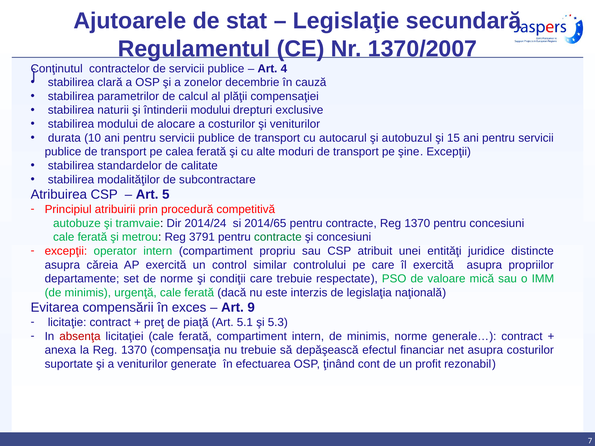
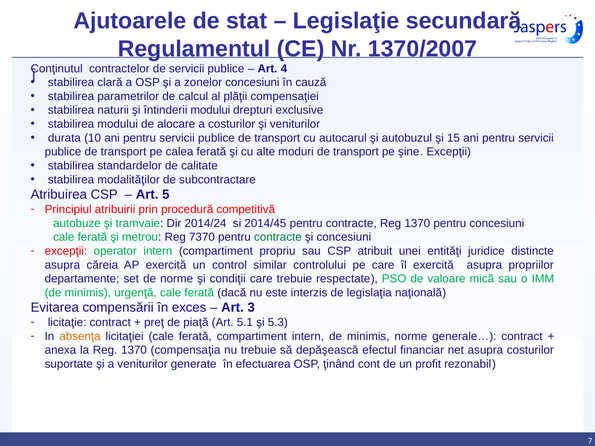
zonelor decembrie: decembrie -> concesiuni
2014/65: 2014/65 -> 2014/45
3791: 3791 -> 7370
9: 9 -> 3
absenţa colour: red -> orange
